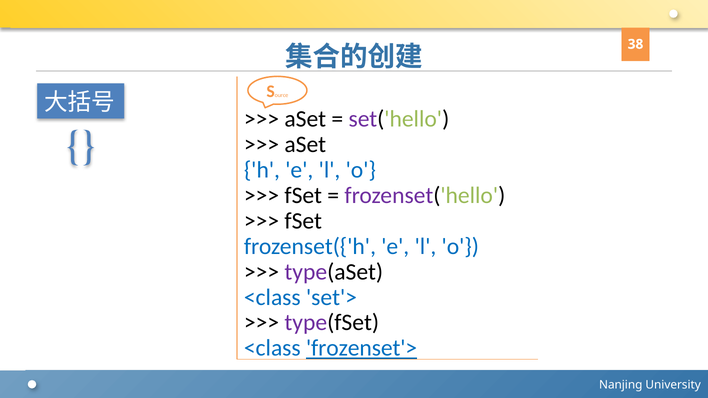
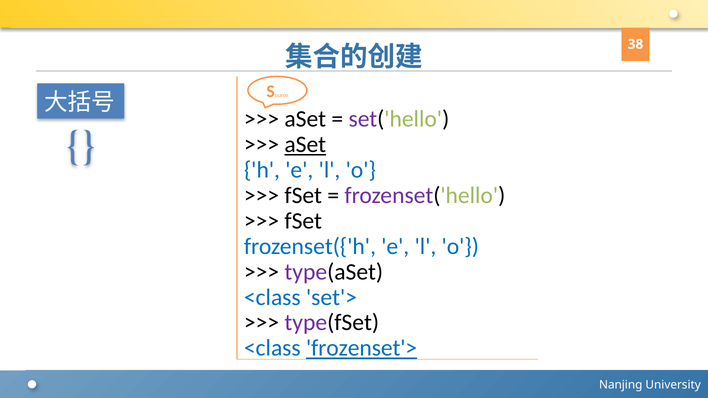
aSet at (305, 145) underline: none -> present
